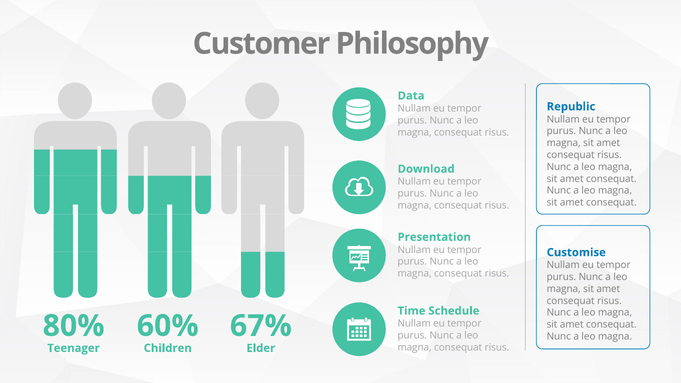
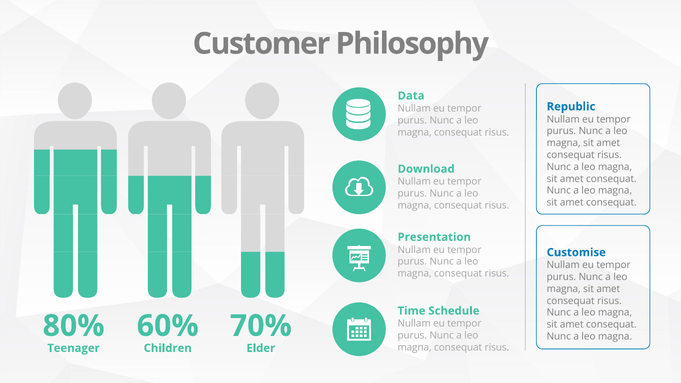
67%: 67% -> 70%
